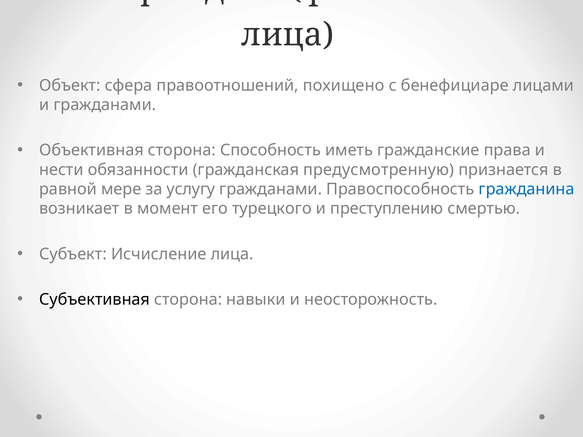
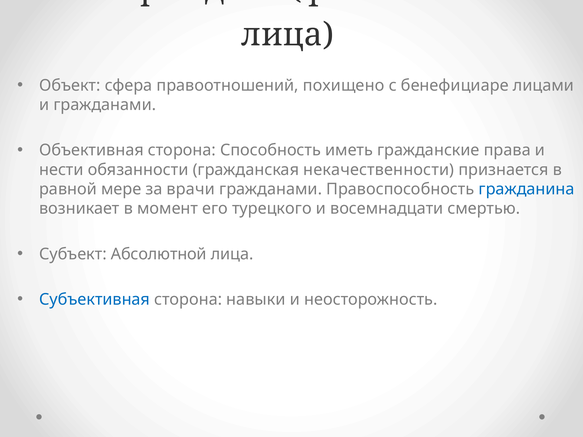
предусмотренную: предусмотренную -> некачественности
услугу: услугу -> врачи
преступлению: преступлению -> восемнадцати
Исчисление: Исчисление -> Абсолютной
Субъективная colour: black -> blue
